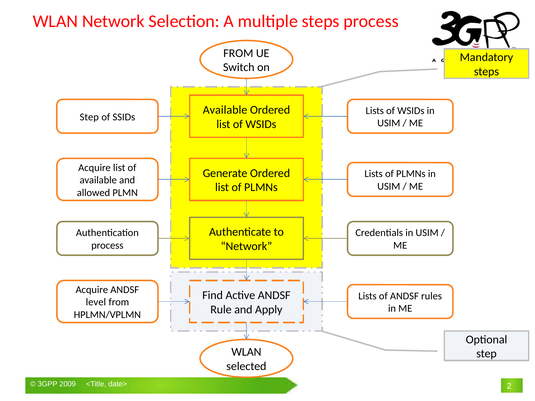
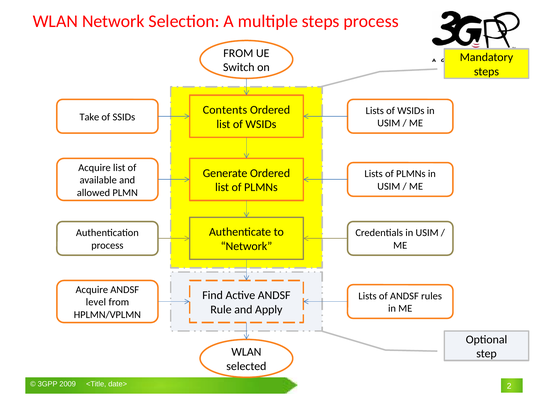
Available at (225, 110): Available -> Contents
Step at (89, 117): Step -> Take
